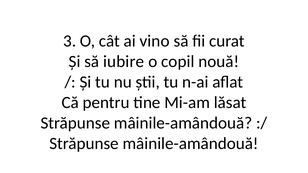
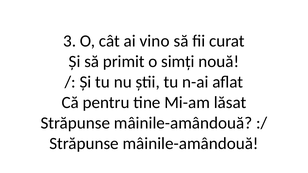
iubire: iubire -> primit
copil: copil -> simți
